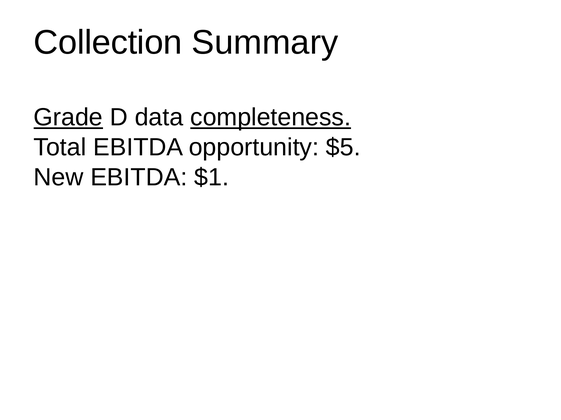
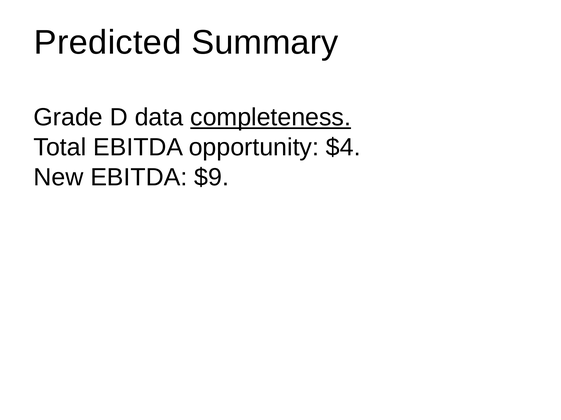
Collection: Collection -> Predicted
Grade underline: present -> none
$5: $5 -> $4
$1: $1 -> $9
